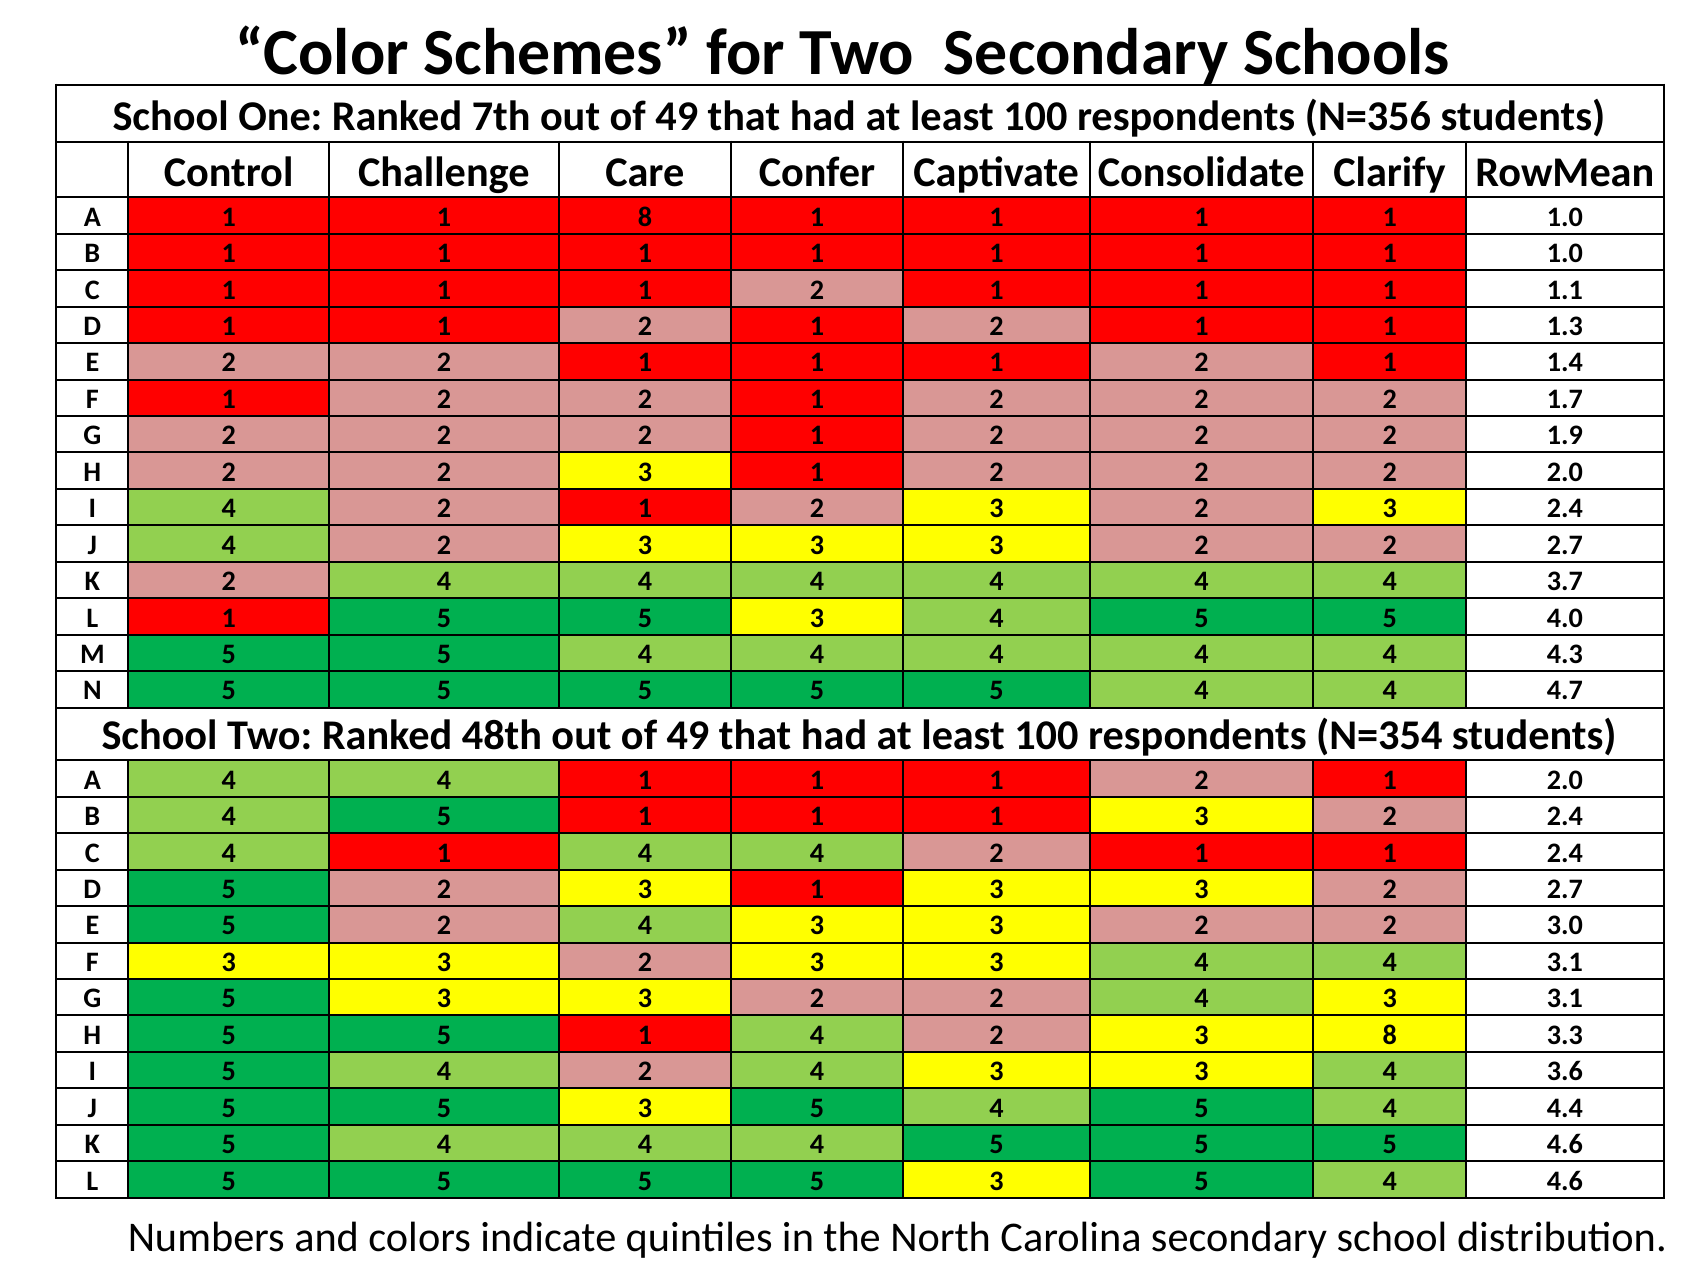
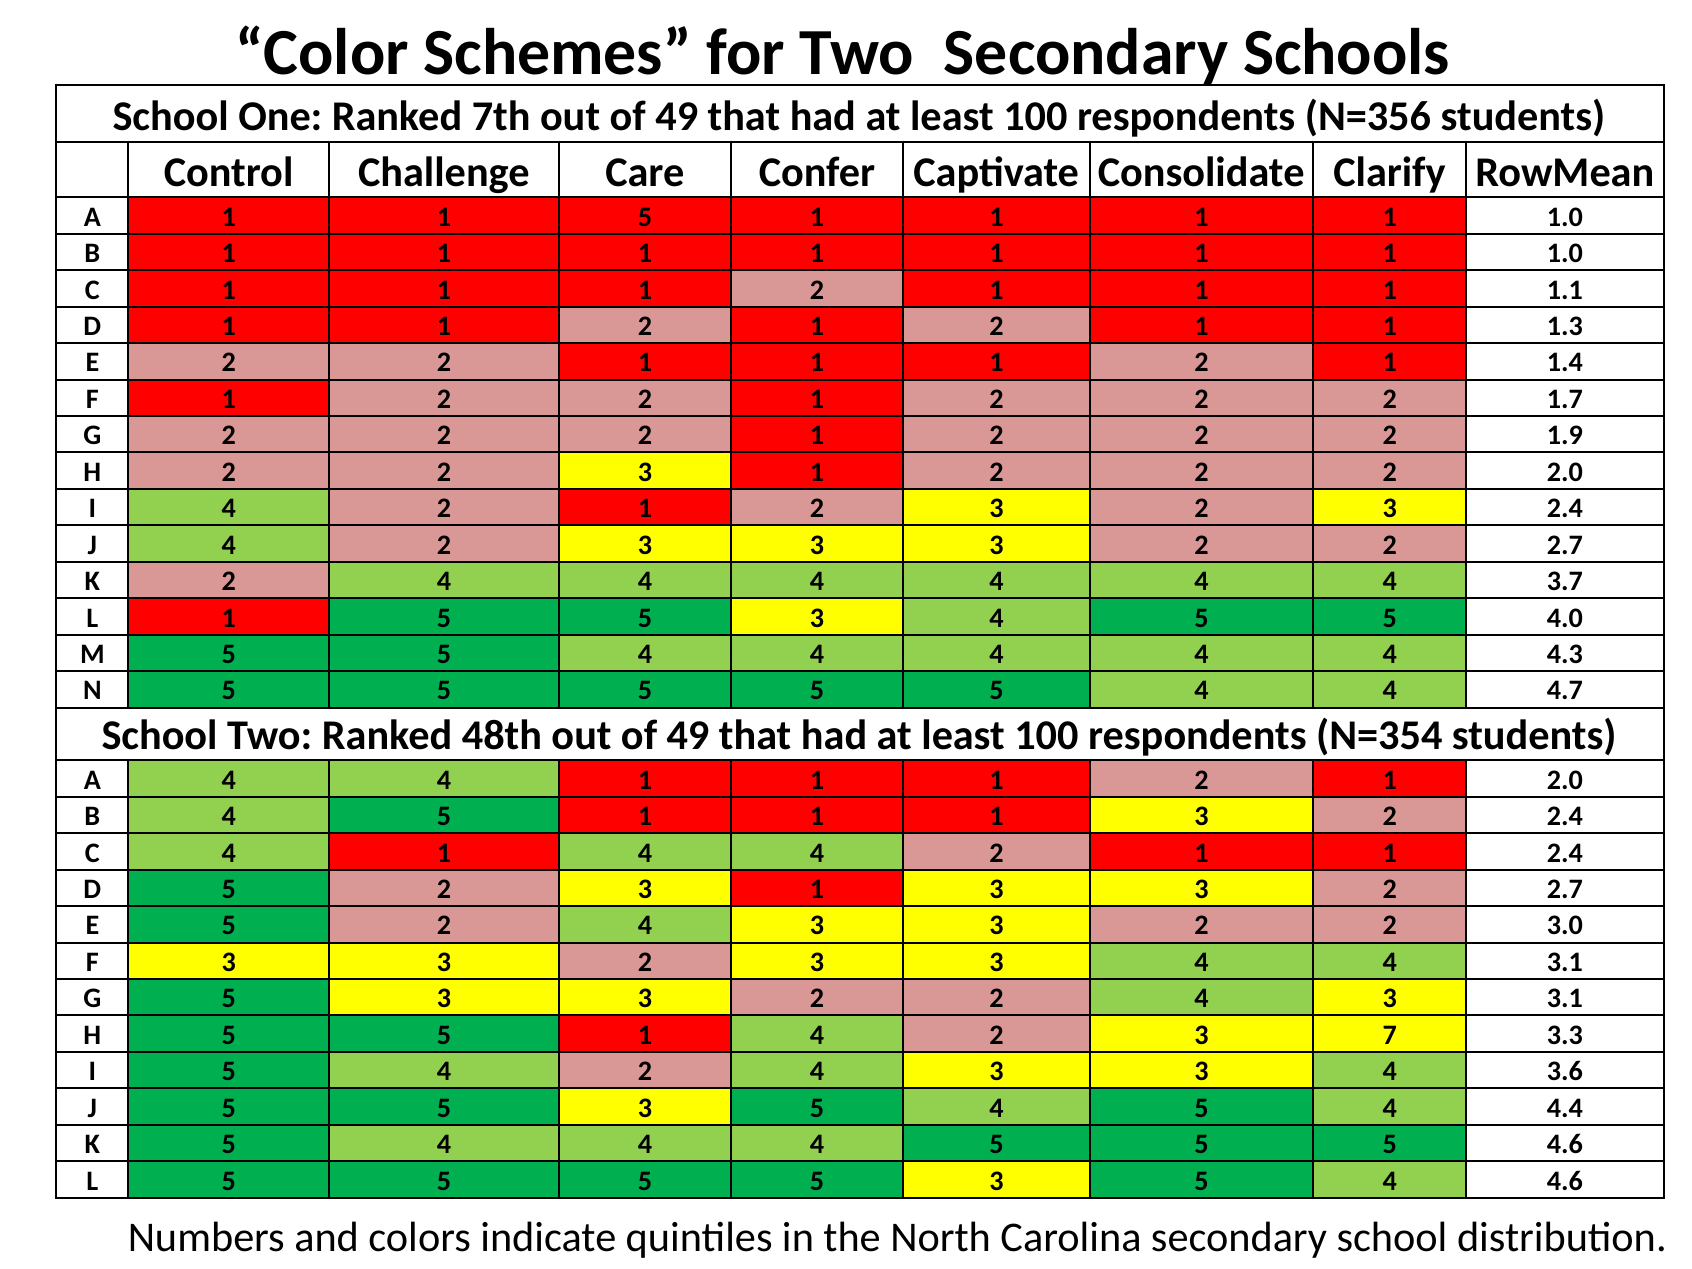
1 1 8: 8 -> 5
3 8: 8 -> 7
